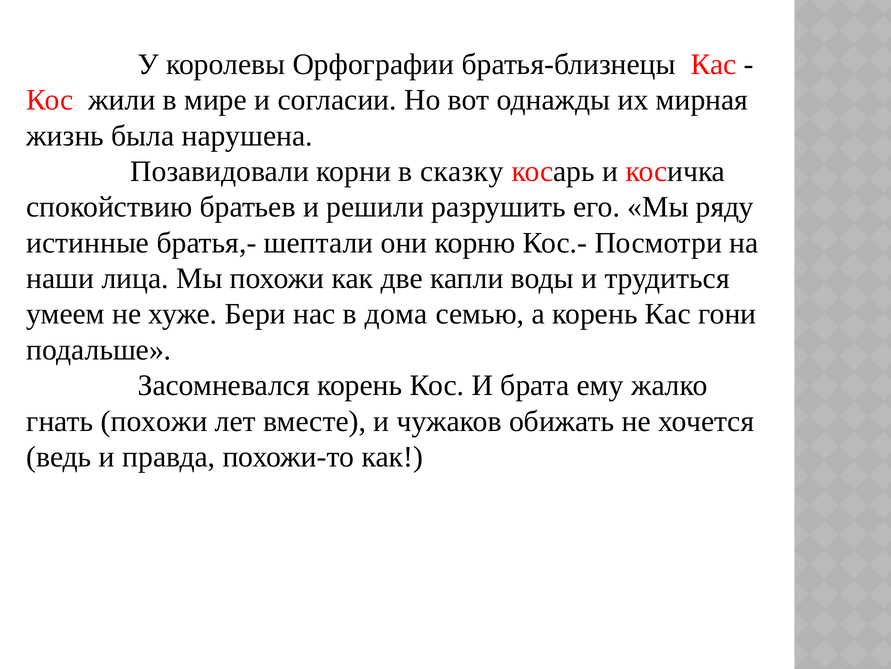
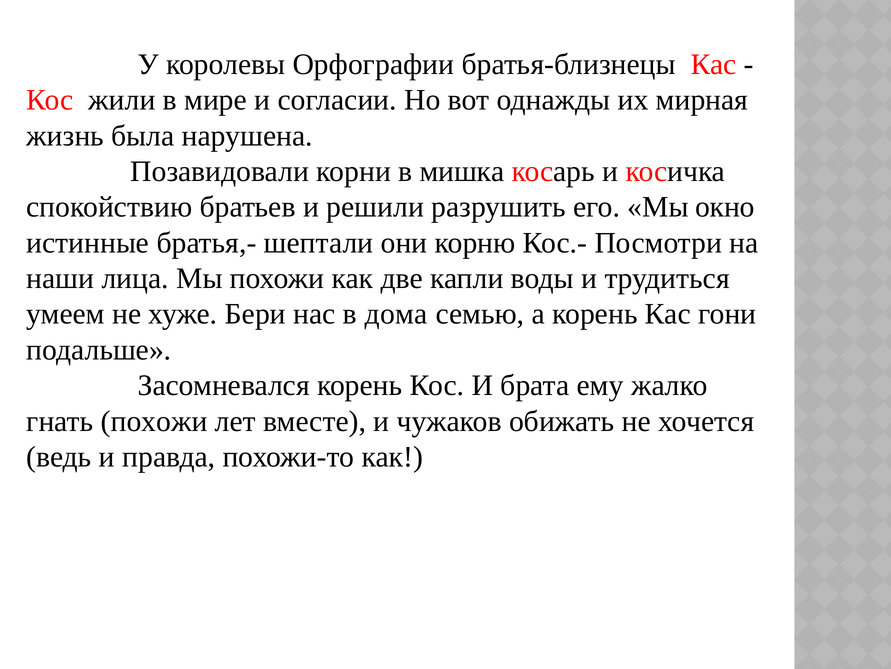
сказку: сказку -> мишка
ряду: ряду -> окно
